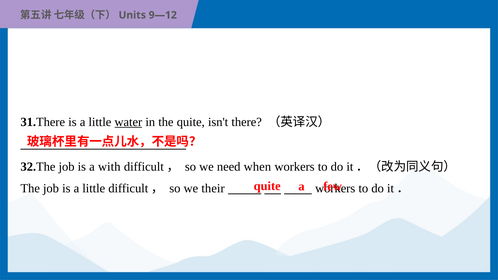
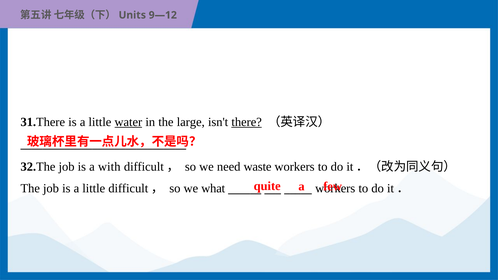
the quite: quite -> large
there underline: none -> present
when: when -> waste
their: their -> what
